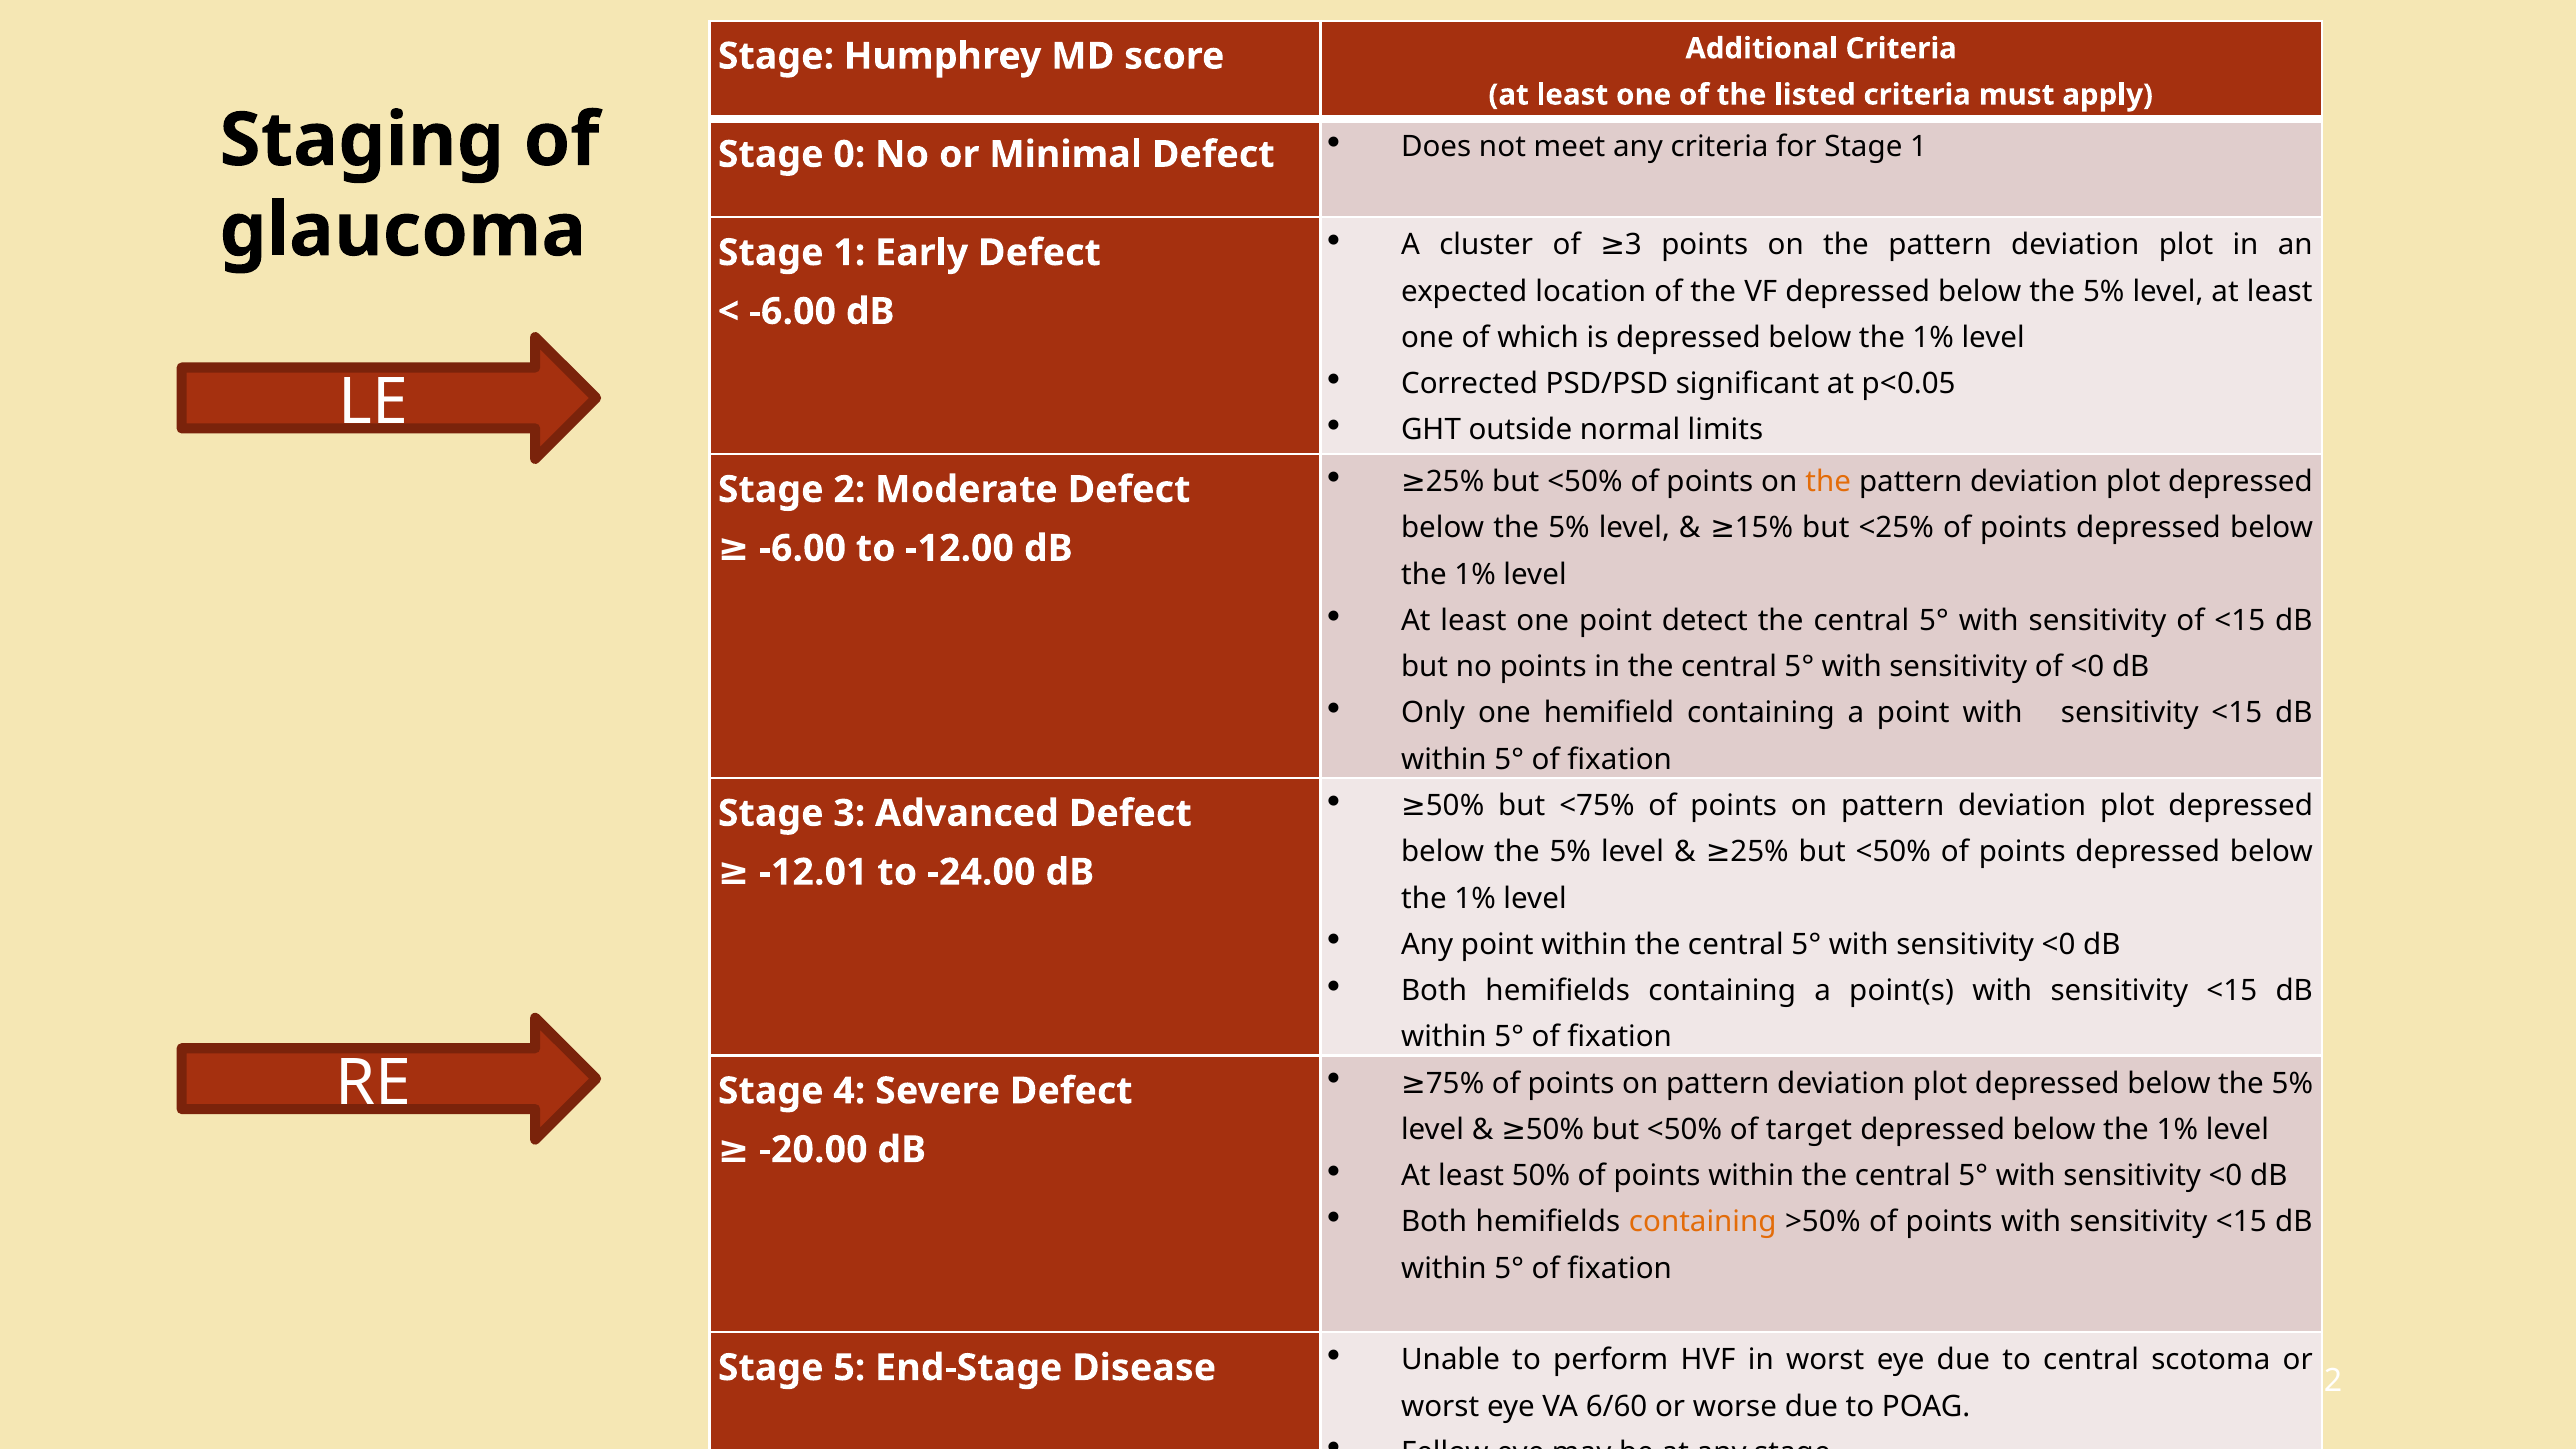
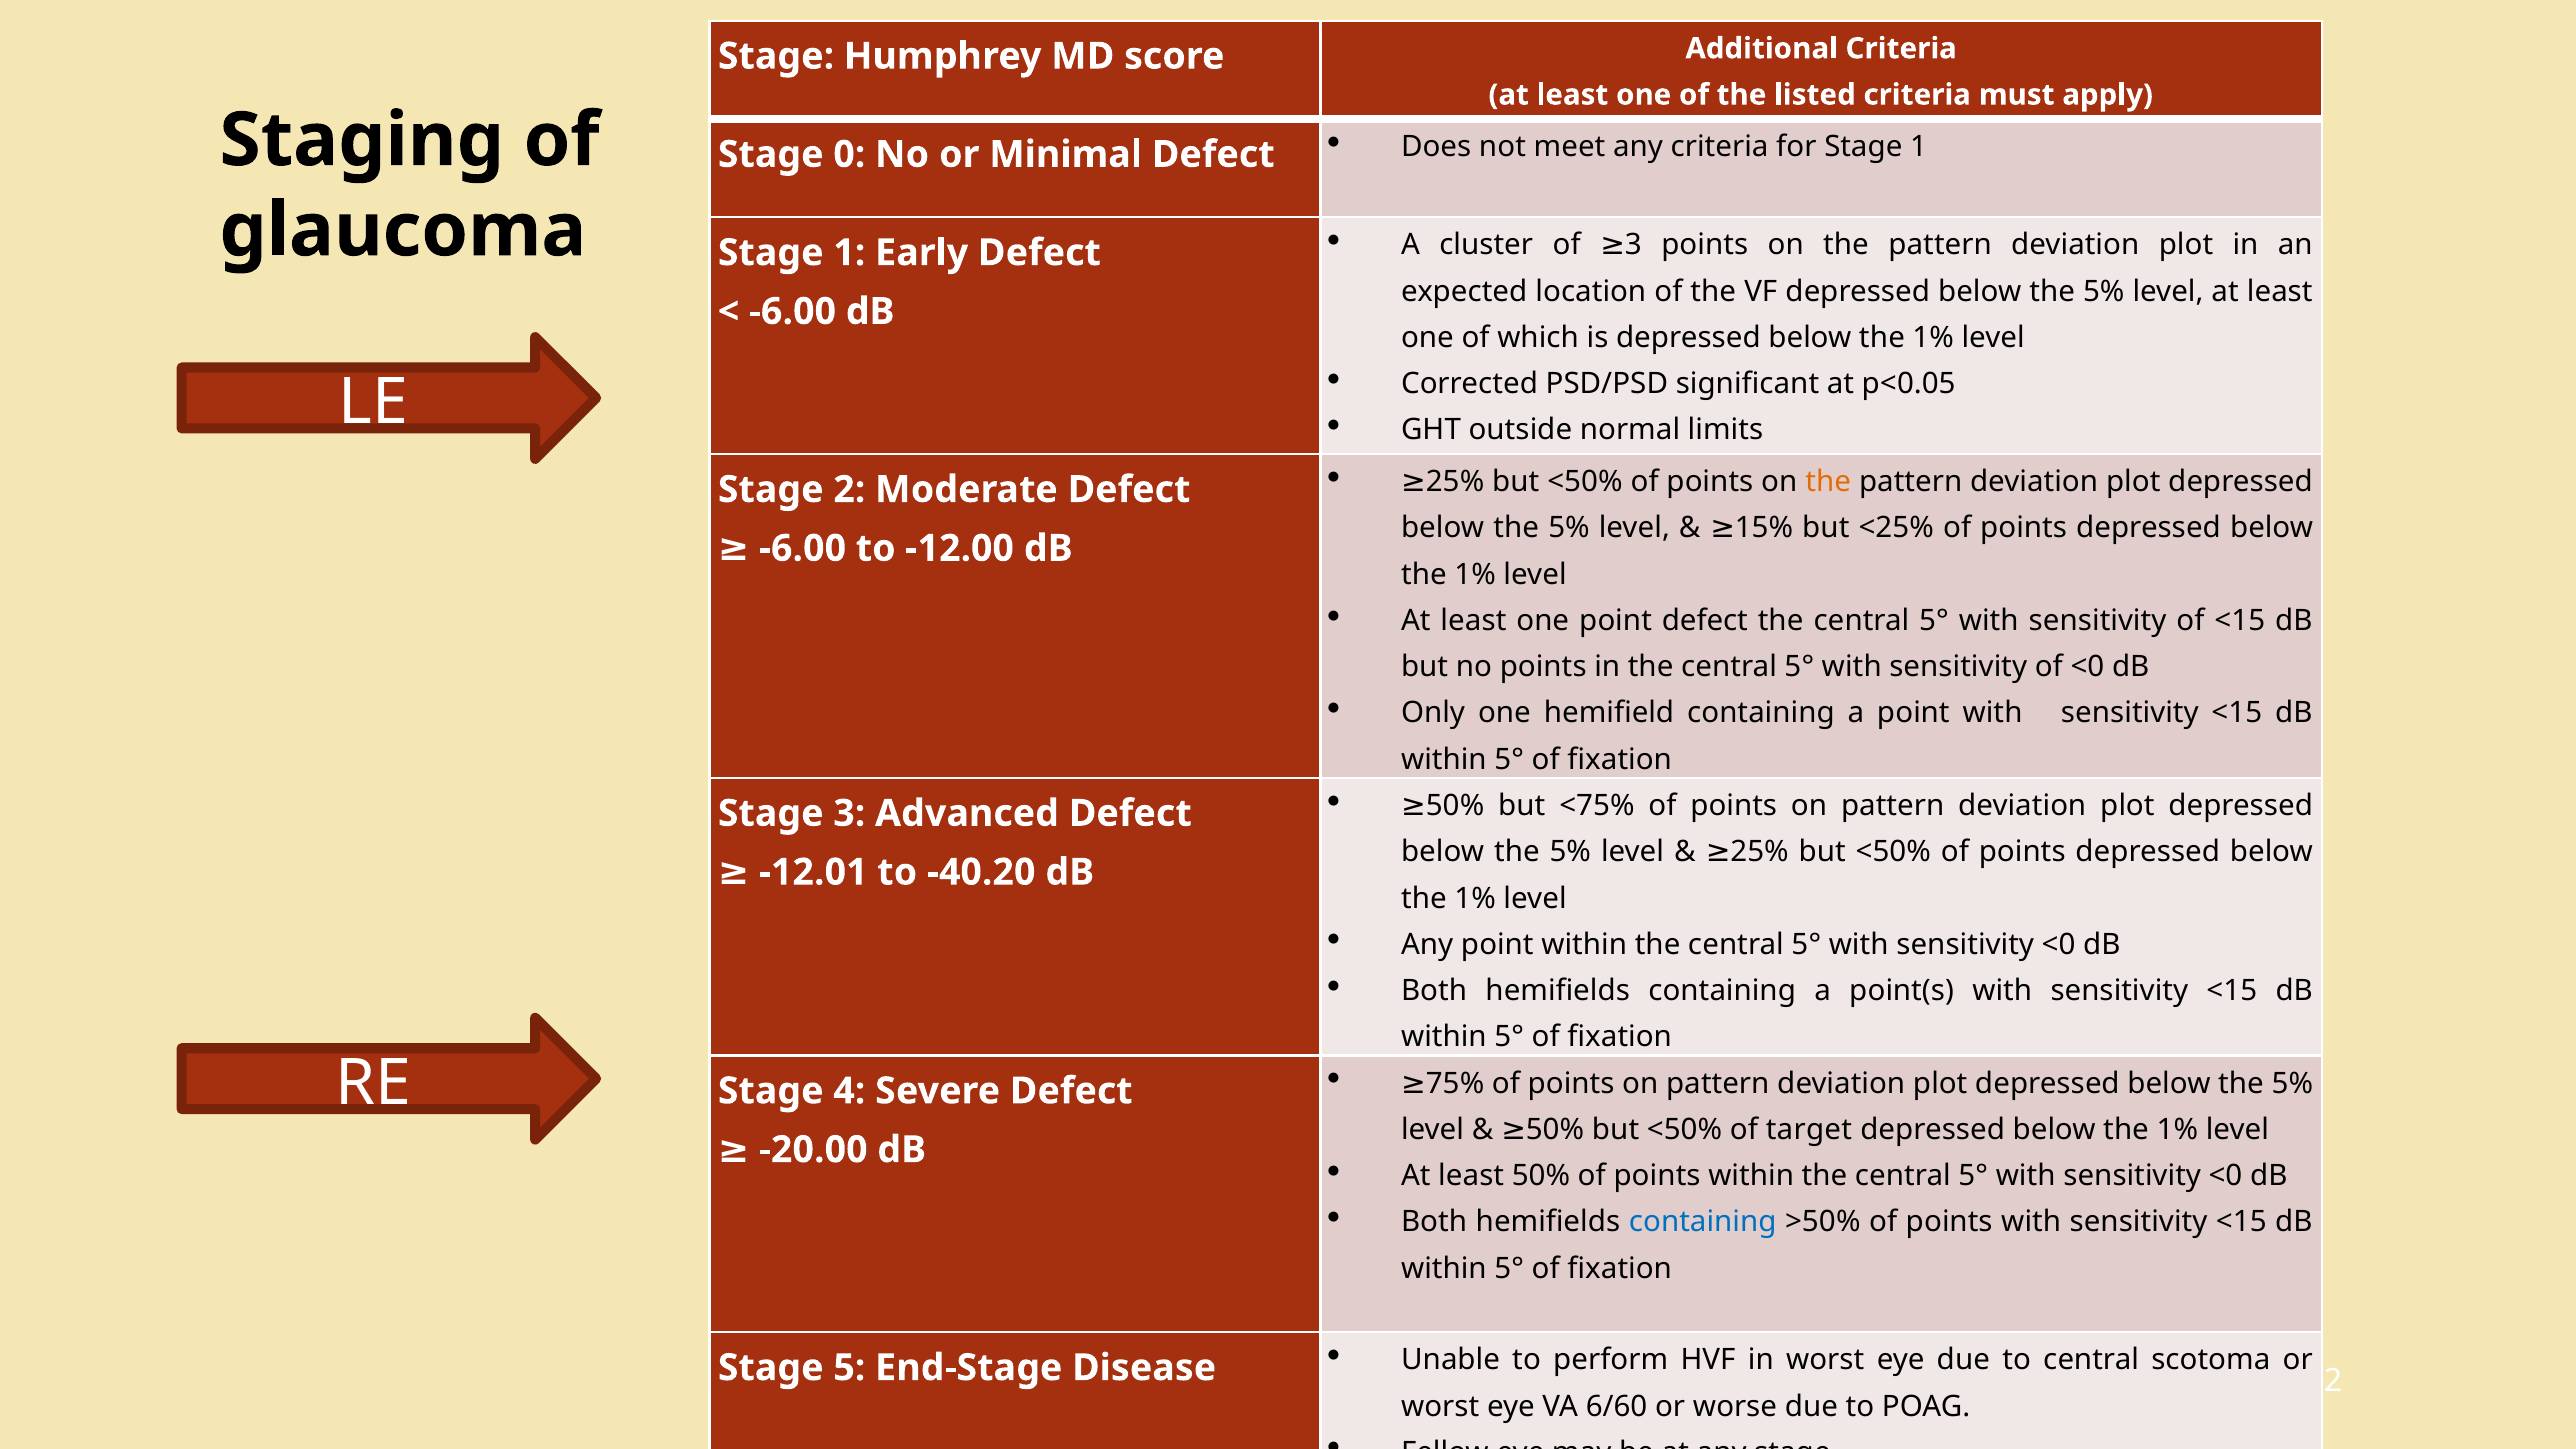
point detect: detect -> defect
-24.00: -24.00 -> -40.20
containing at (1703, 1222) colour: orange -> blue
